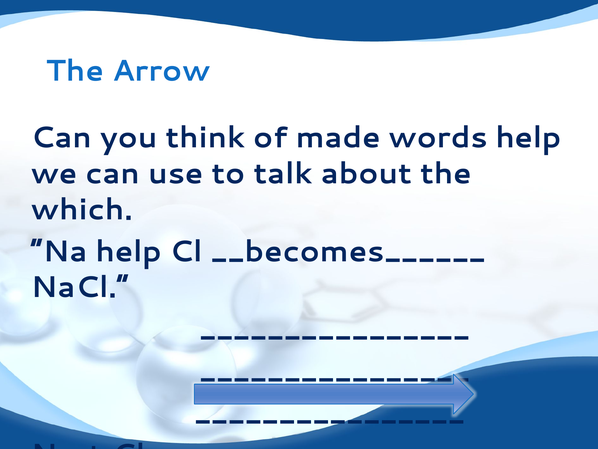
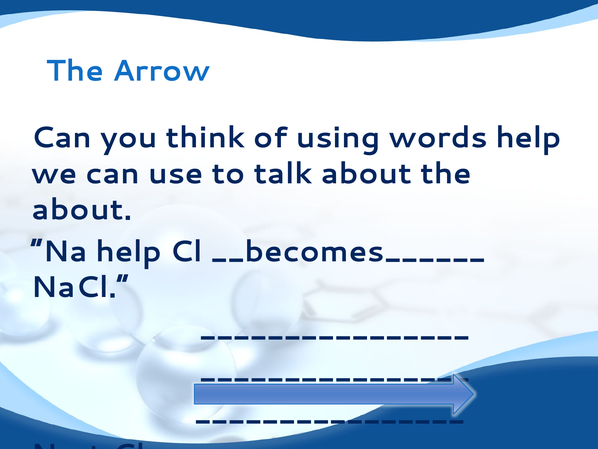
made: made -> using
which at (82, 209): which -> about
